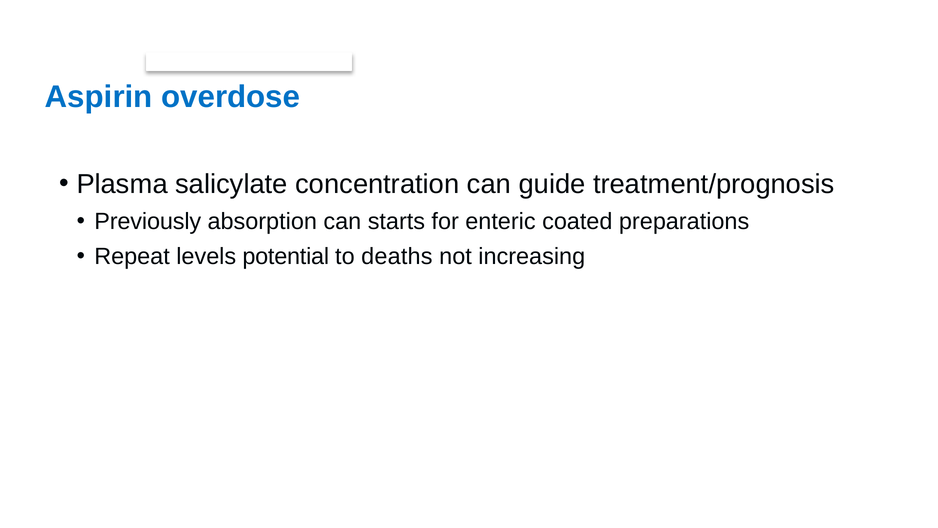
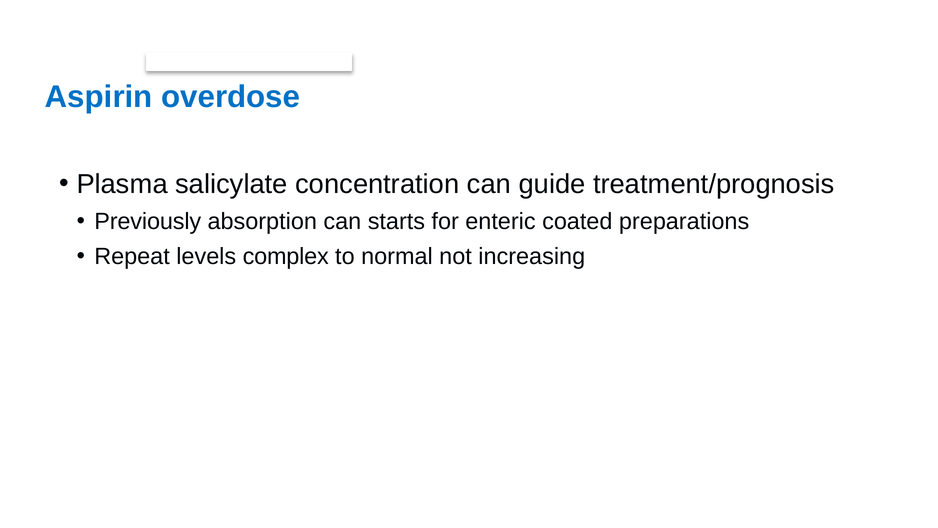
potential: potential -> complex
deaths: deaths -> normal
